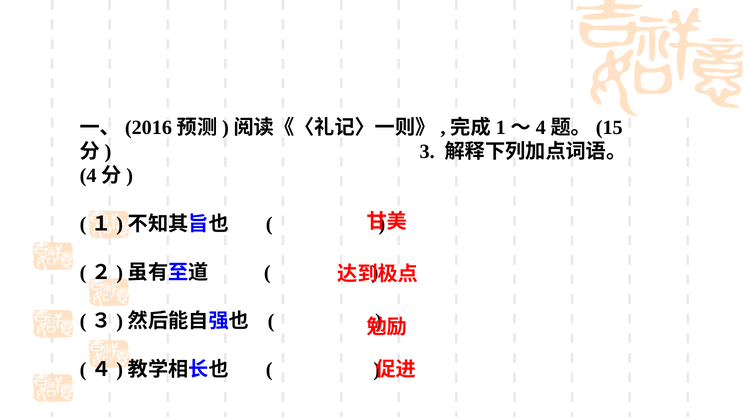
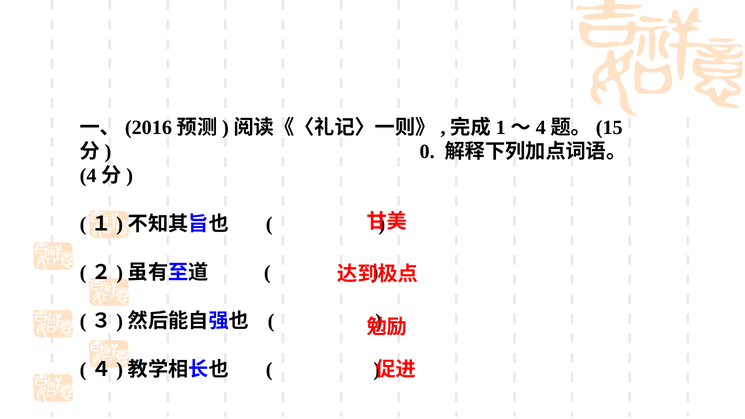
3: 3 -> 0
